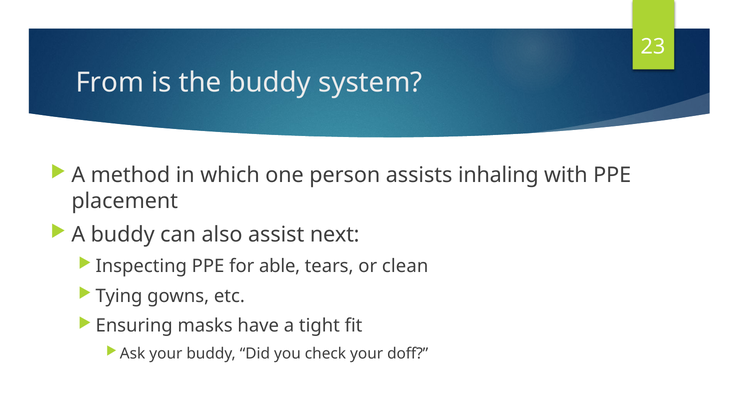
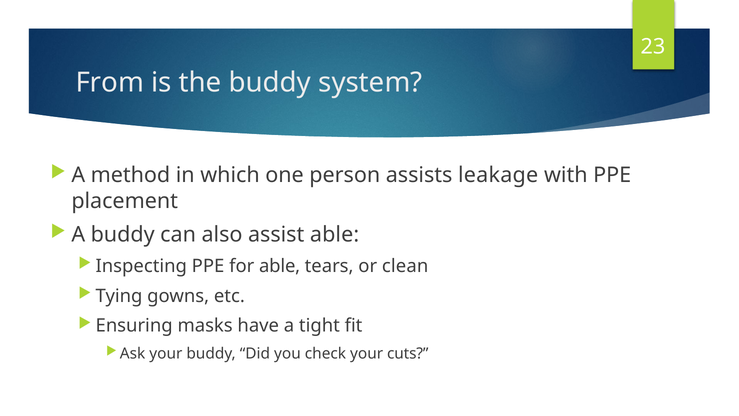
inhaling: inhaling -> leakage
assist next: next -> able
doff: doff -> cuts
